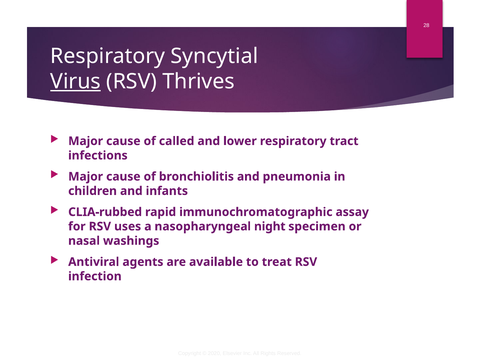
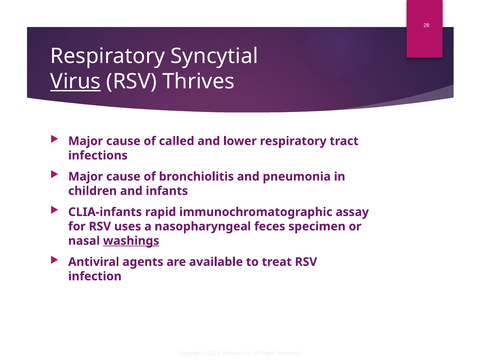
CLIA-rubbed: CLIA-rubbed -> CLIA-infants
night: night -> feces
washings underline: none -> present
